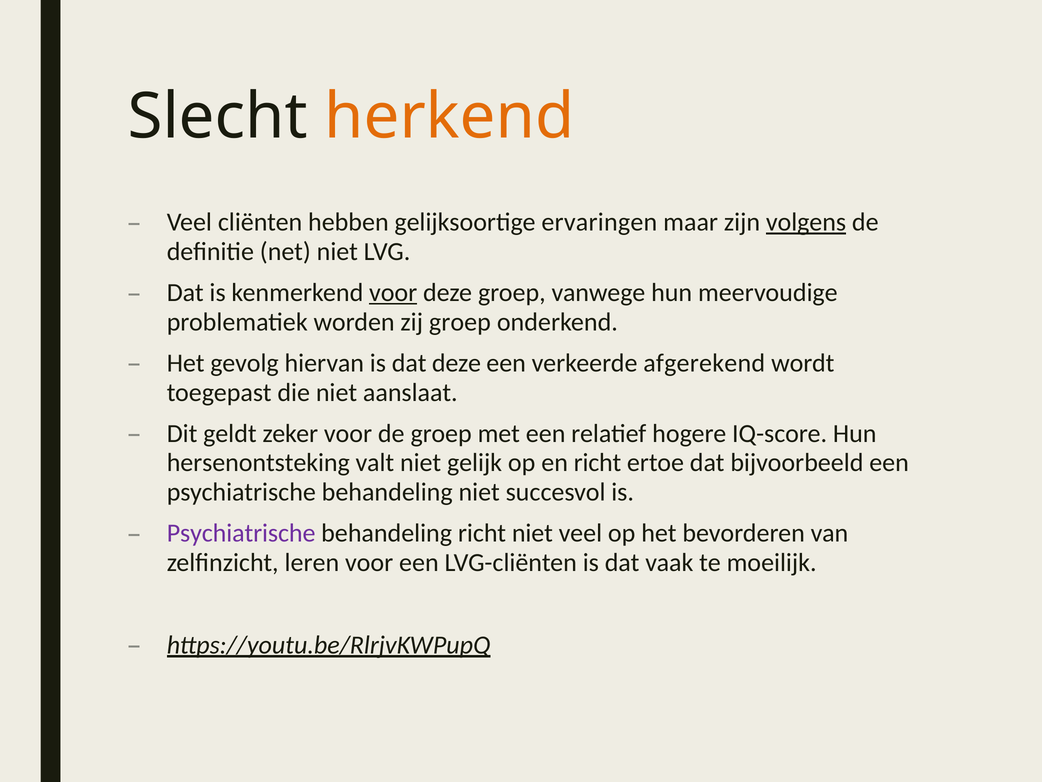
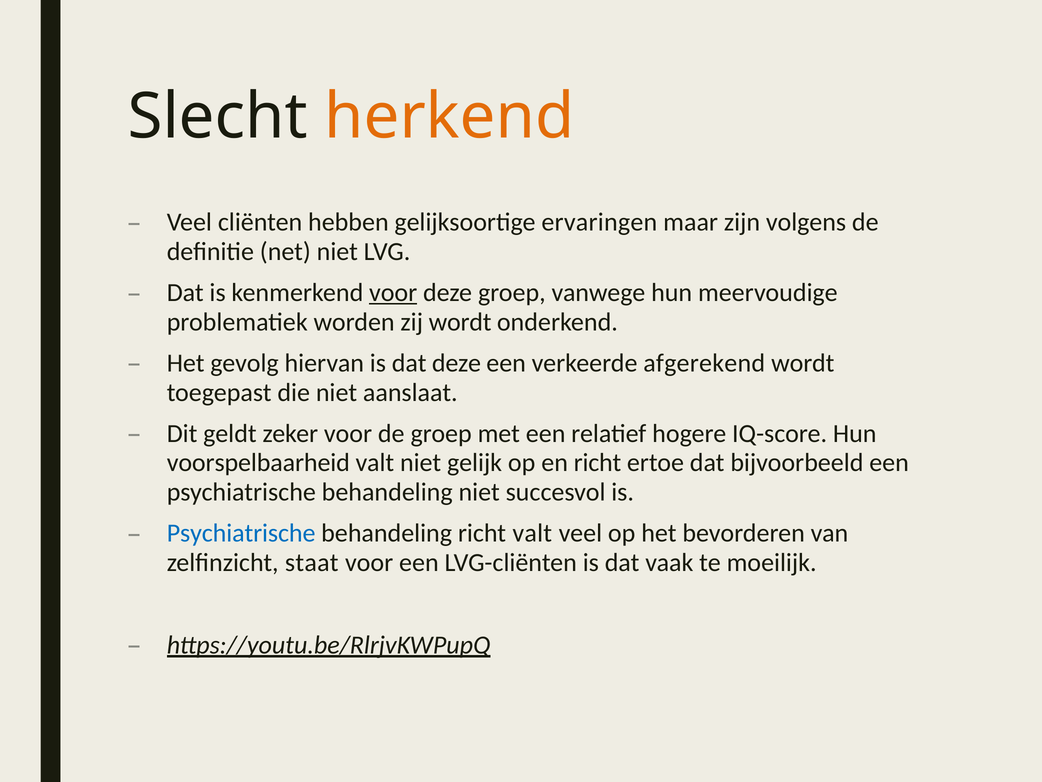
volgens underline: present -> none
zij groep: groep -> wordt
hersenontsteking: hersenontsteking -> voorspelbaarheid
Psychiatrische at (241, 533) colour: purple -> blue
richt niet: niet -> valt
leren: leren -> staat
